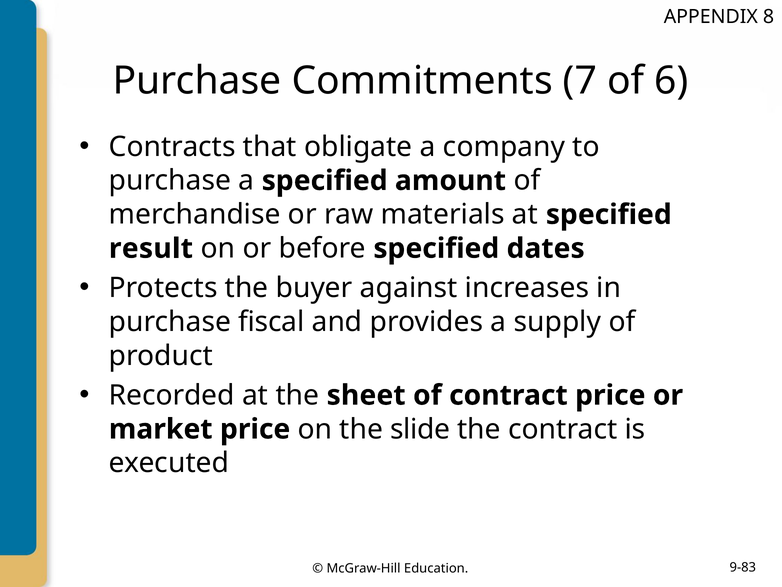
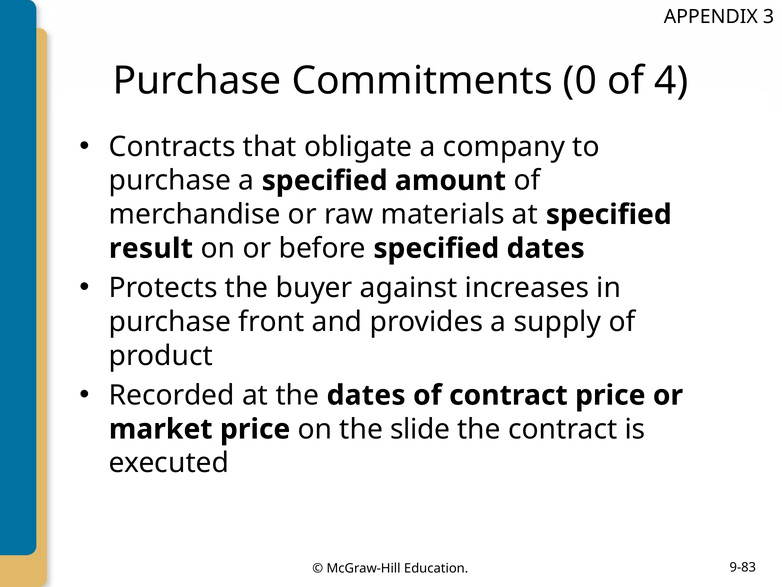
8: 8 -> 3
7: 7 -> 0
6: 6 -> 4
fiscal: fiscal -> front
the sheet: sheet -> dates
